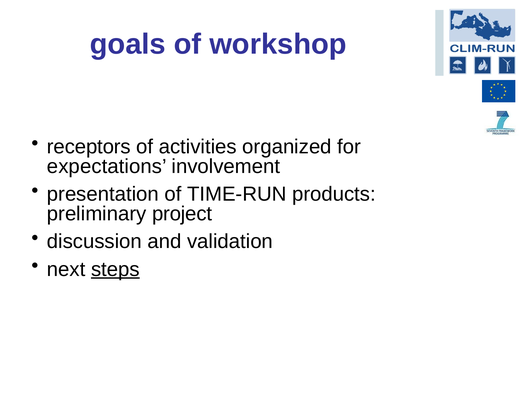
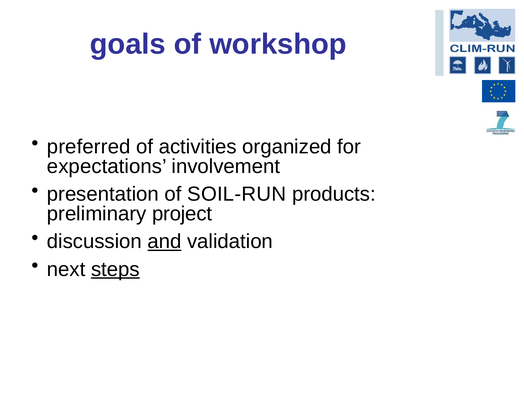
receptors: receptors -> preferred
TIME-RUN: TIME-RUN -> SOIL-RUN
and underline: none -> present
